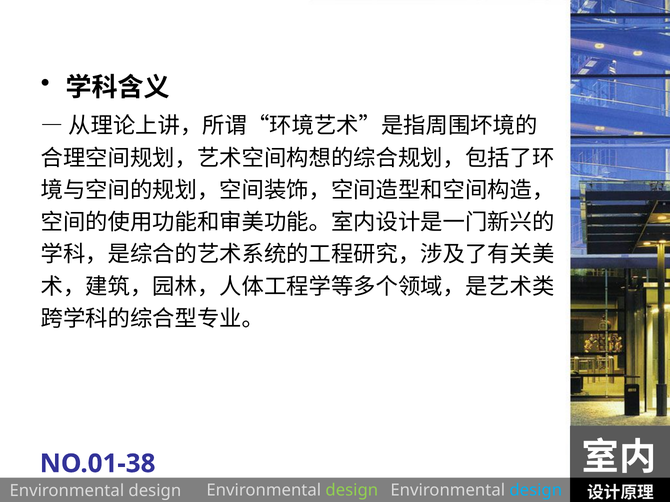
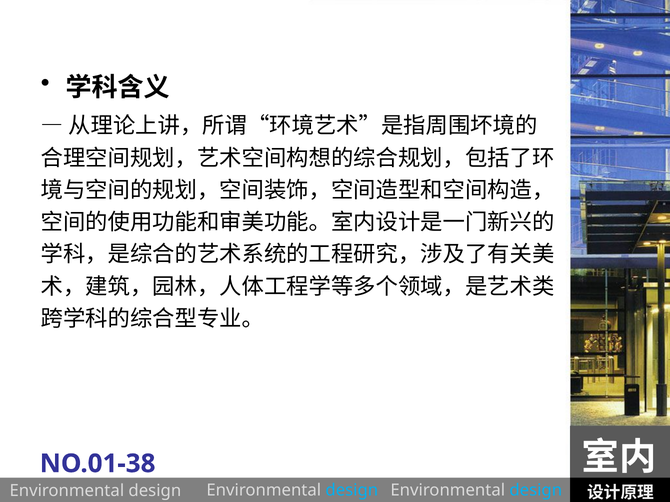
design at (352, 491) colour: light green -> light blue
